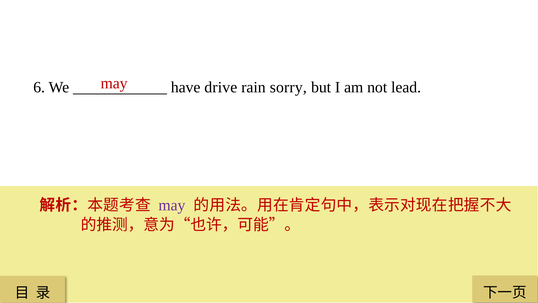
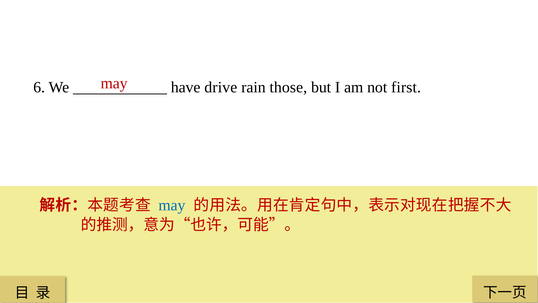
sorry: sorry -> those
lead: lead -> first
may at (172, 205) colour: purple -> blue
